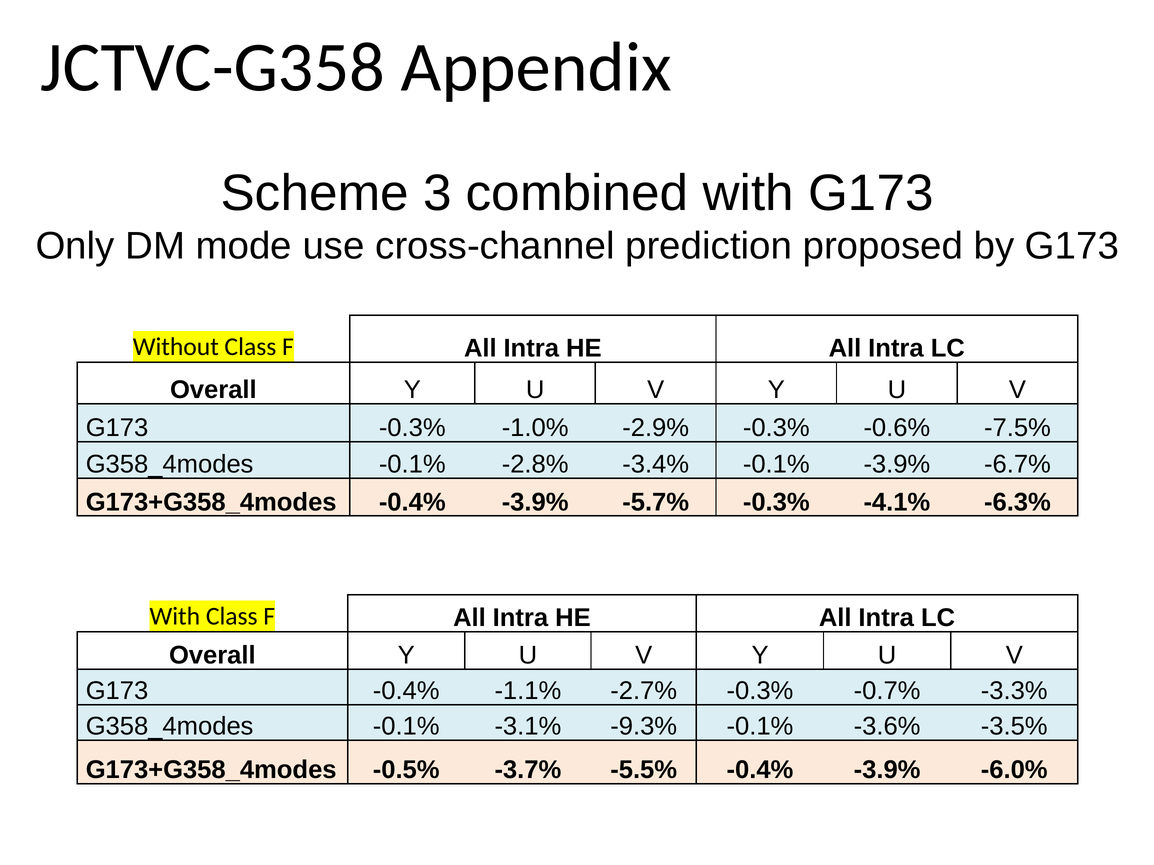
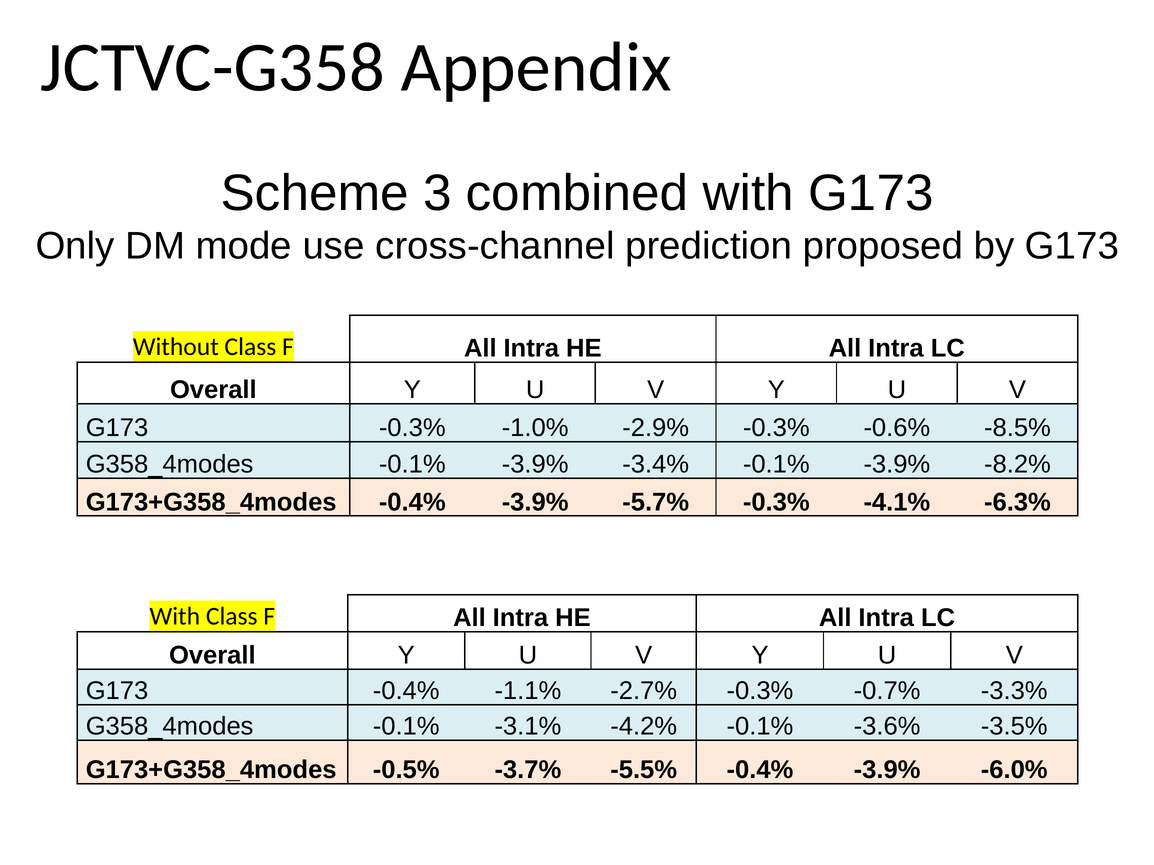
-7.5%: -7.5% -> -8.5%
-2.8% at (535, 465): -2.8% -> -3.9%
-6.7%: -6.7% -> -8.2%
-9.3%: -9.3% -> -4.2%
